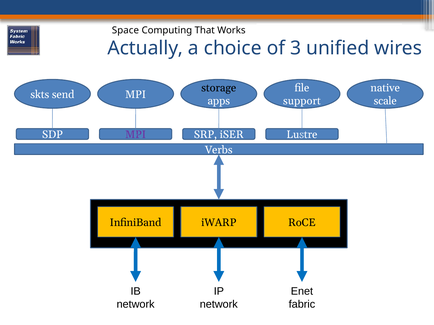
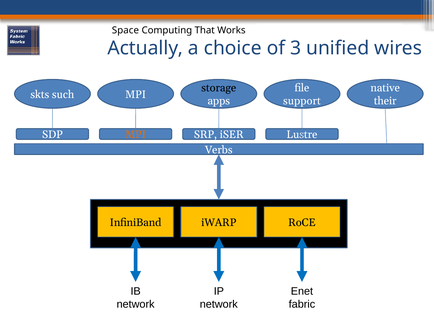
send: send -> such
scale: scale -> their
MPI at (136, 135) colour: purple -> orange
